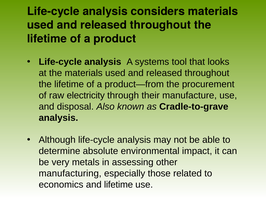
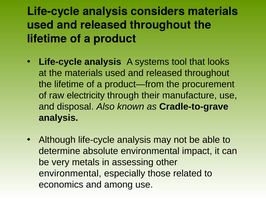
manufacturing at (70, 174): manufacturing -> environmental
and lifetime: lifetime -> among
